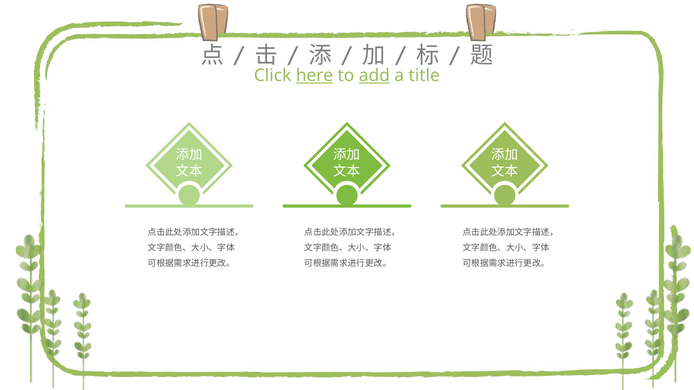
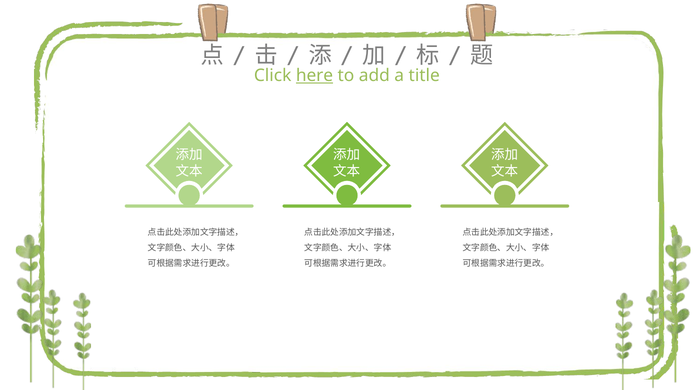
add underline: present -> none
